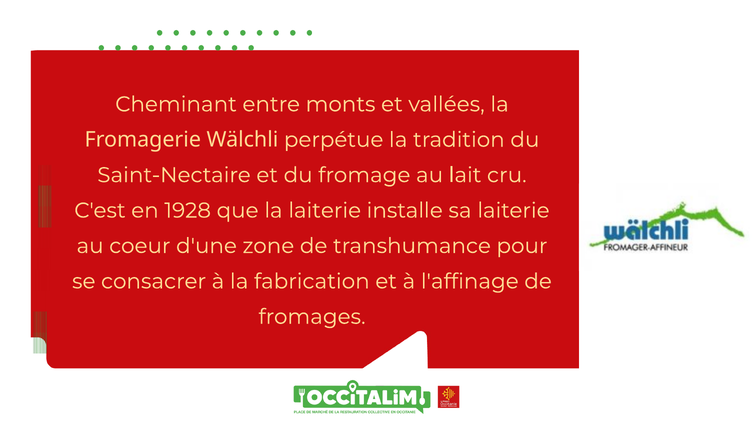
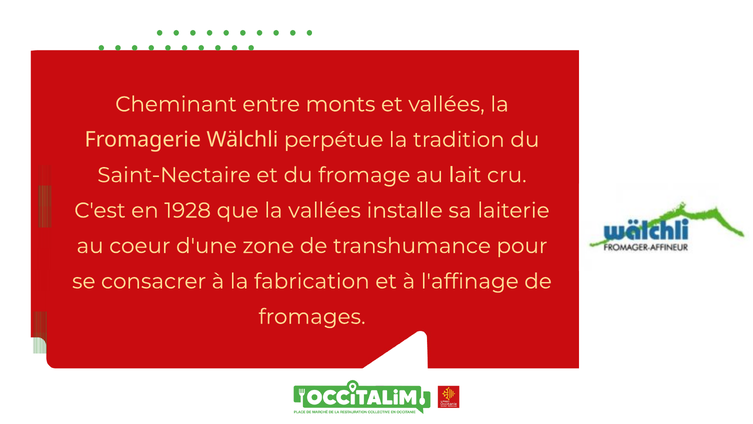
la laiterie: laiterie -> vallées
